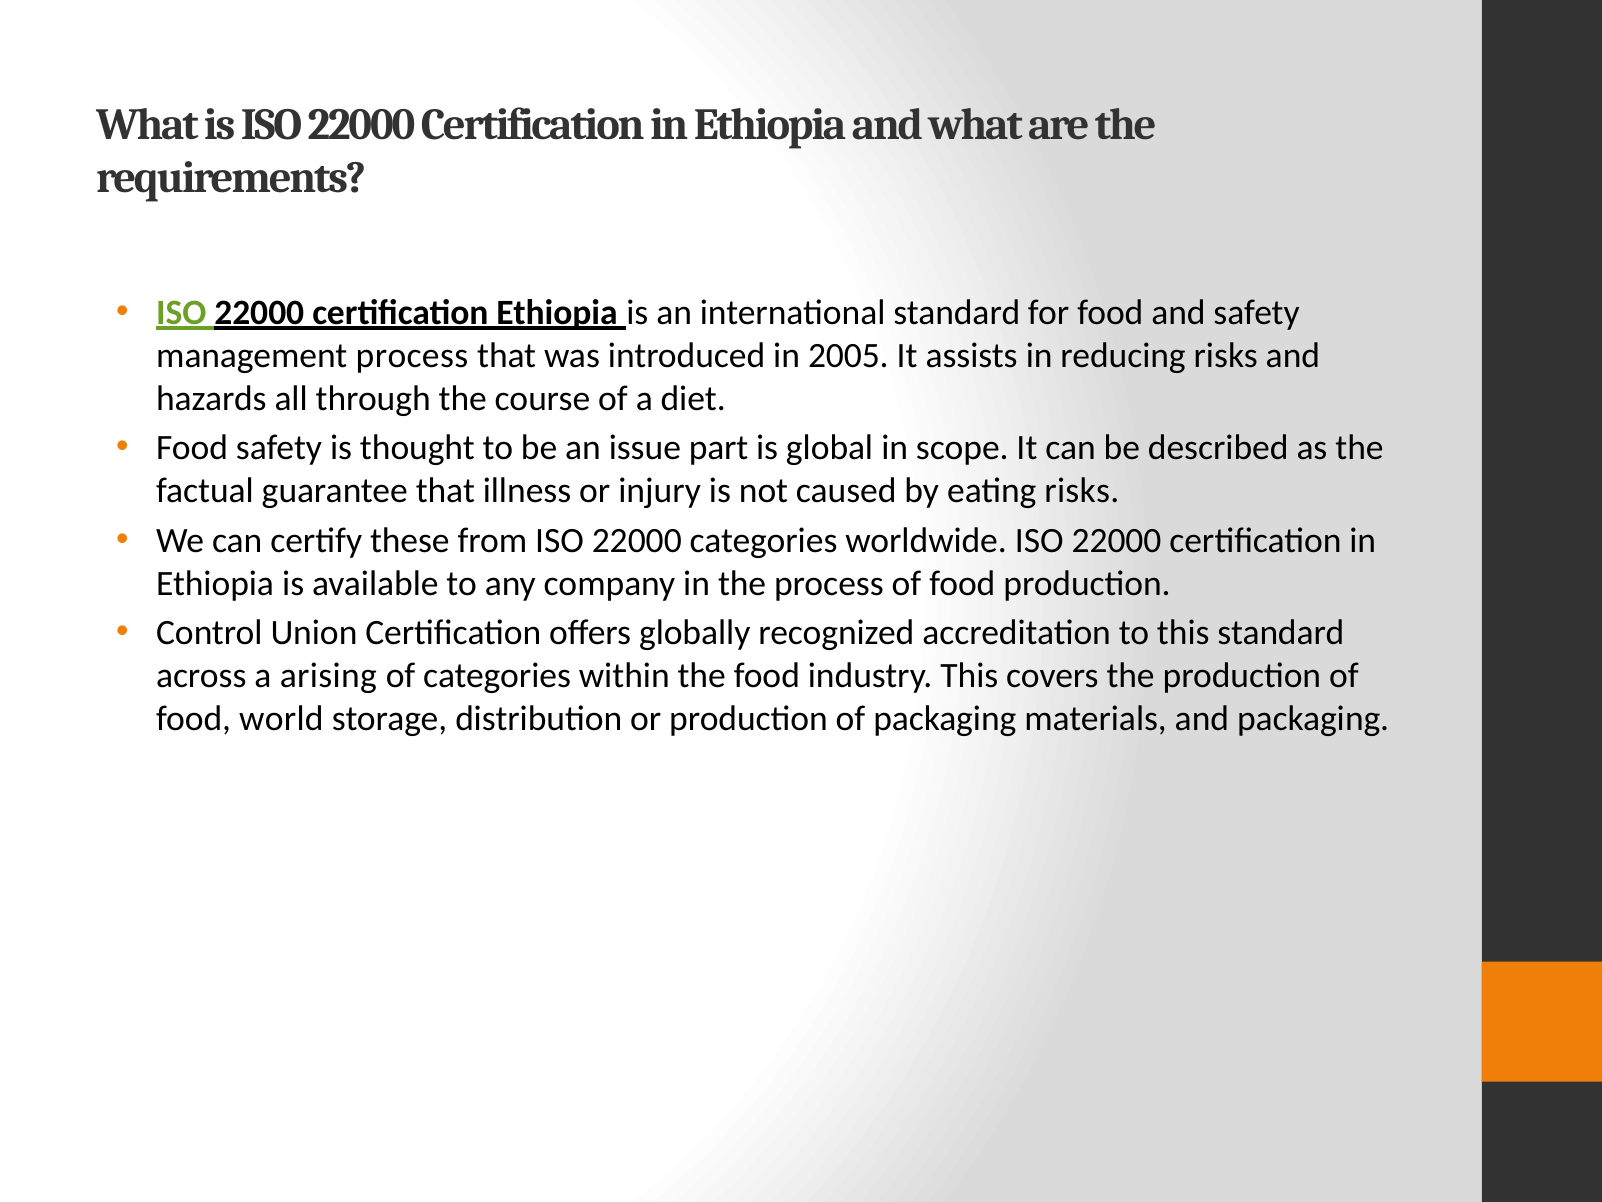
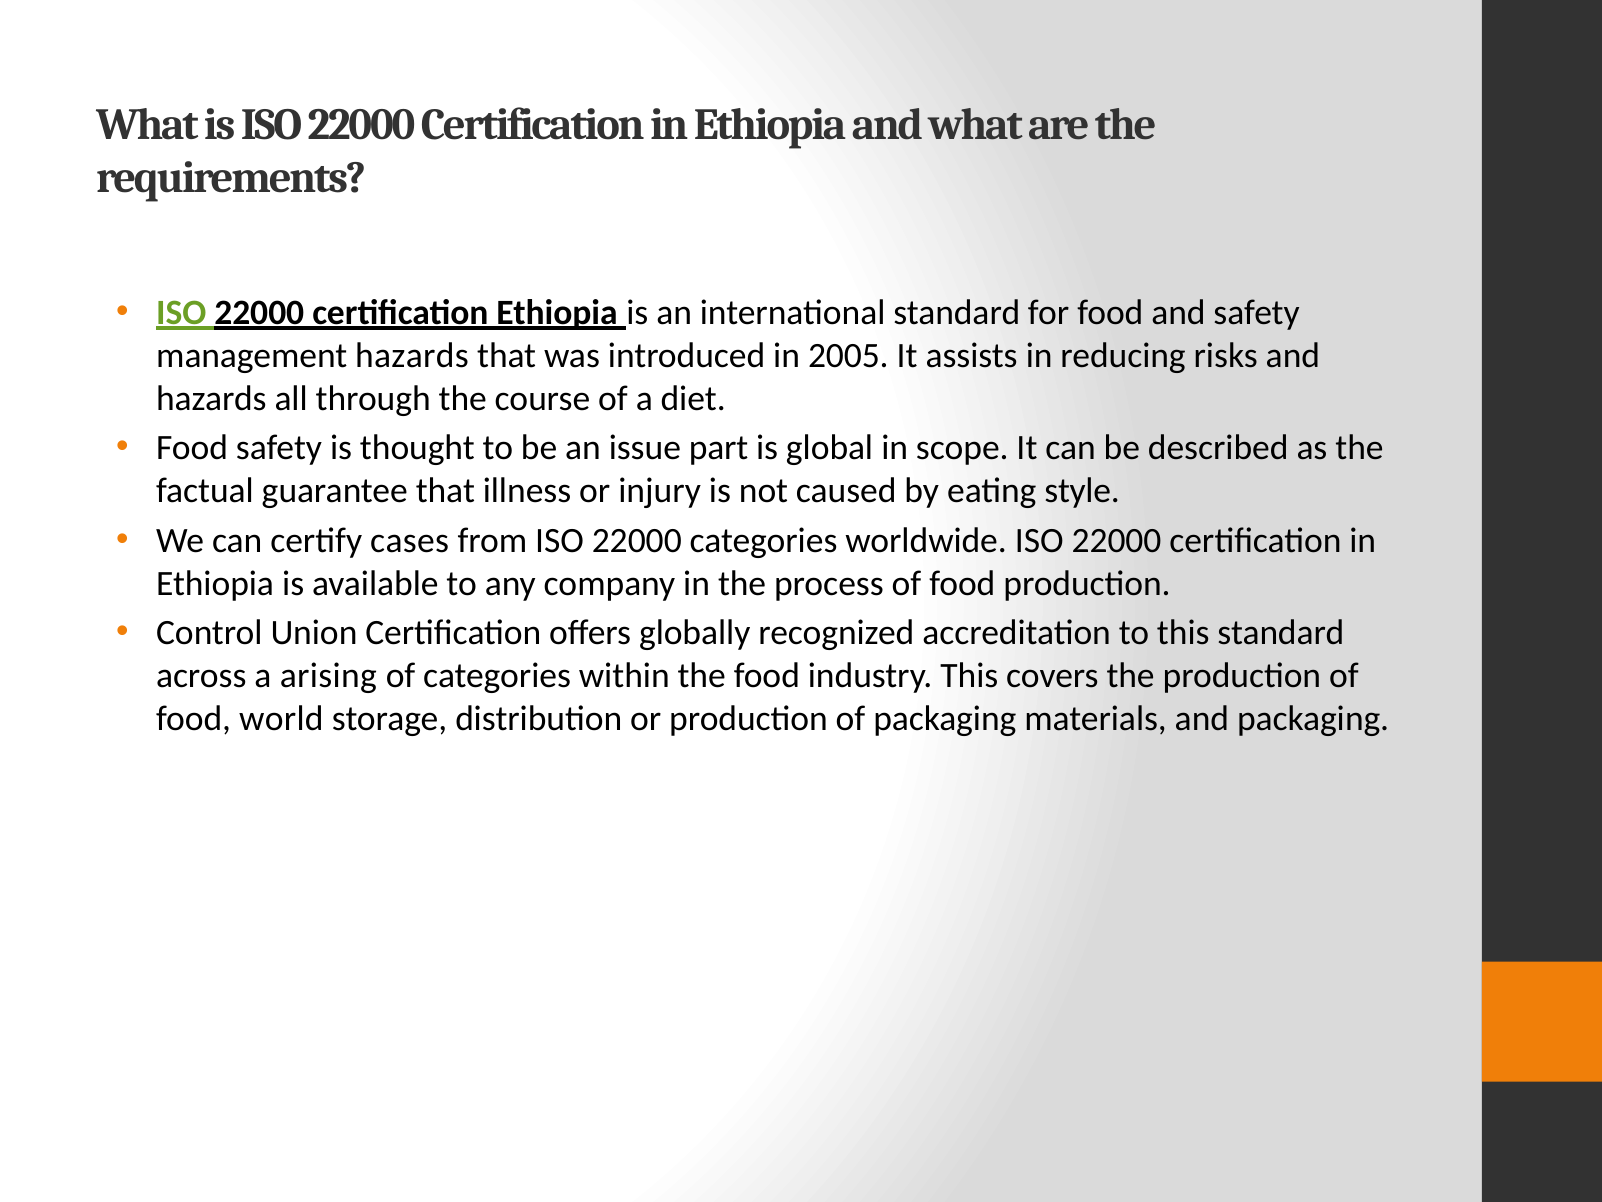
management process: process -> hazards
eating risks: risks -> style
these: these -> cases
